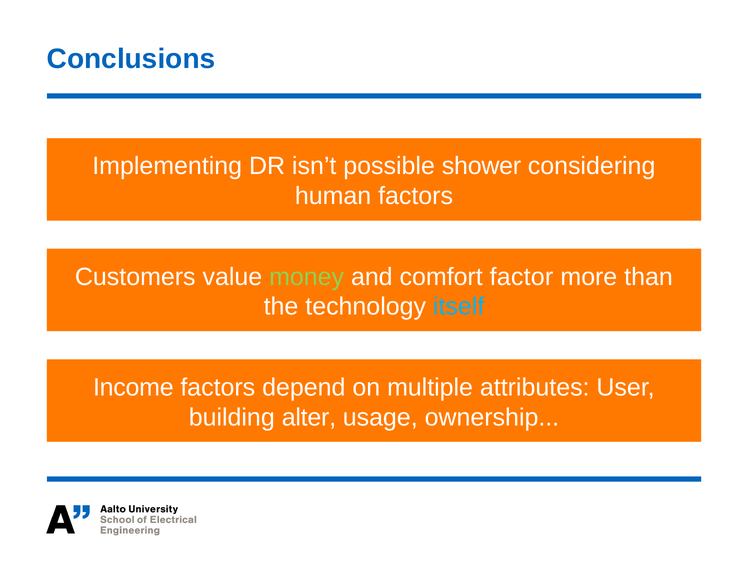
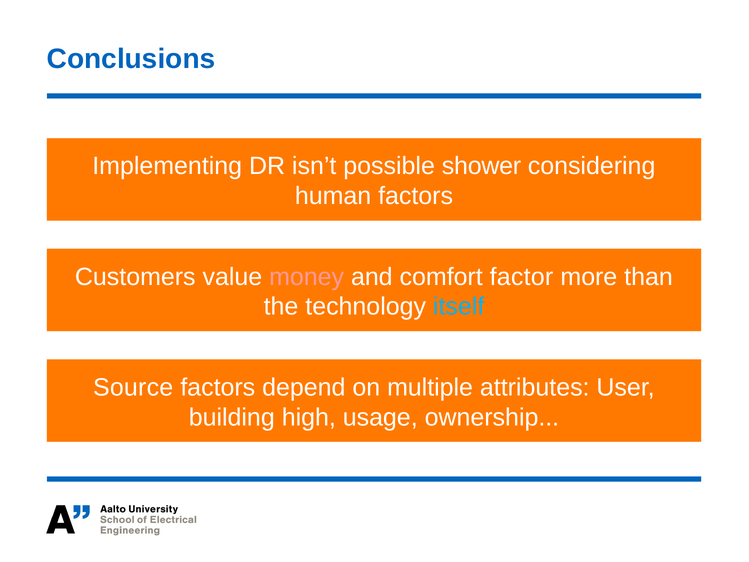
money colour: light green -> pink
Income: Income -> Source
alter: alter -> high
